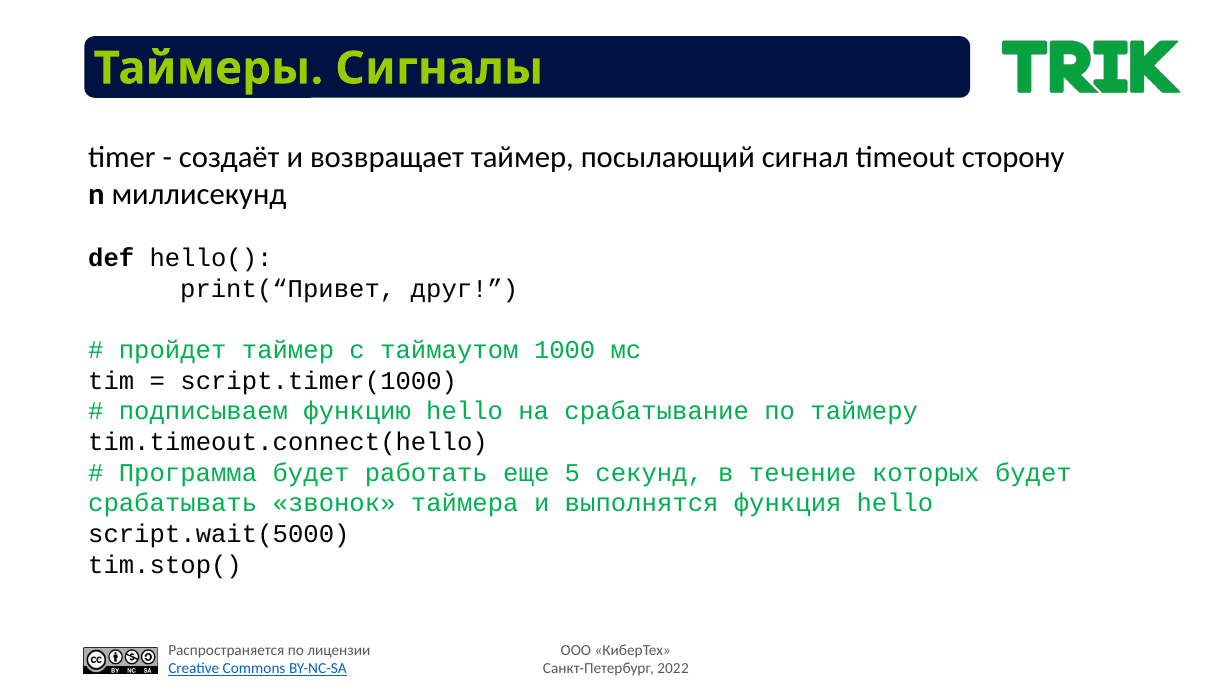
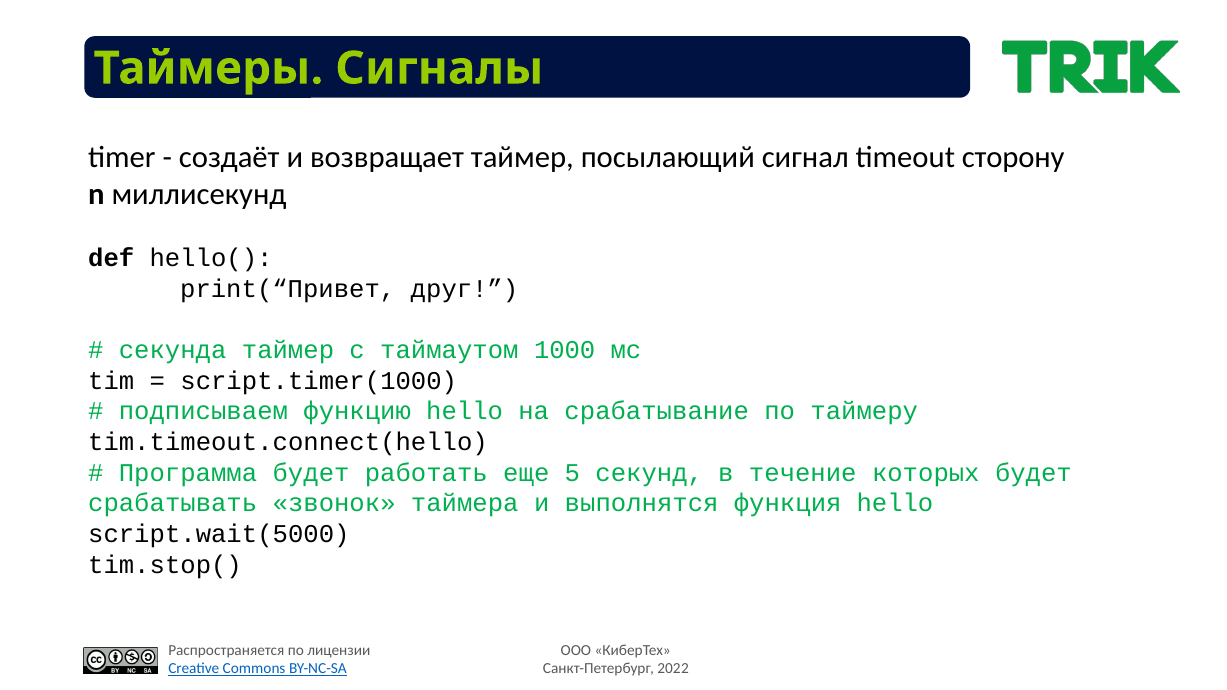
пройдет: пройдет -> секунда
